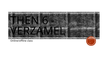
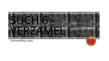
THEN: THEN -> SUCH
